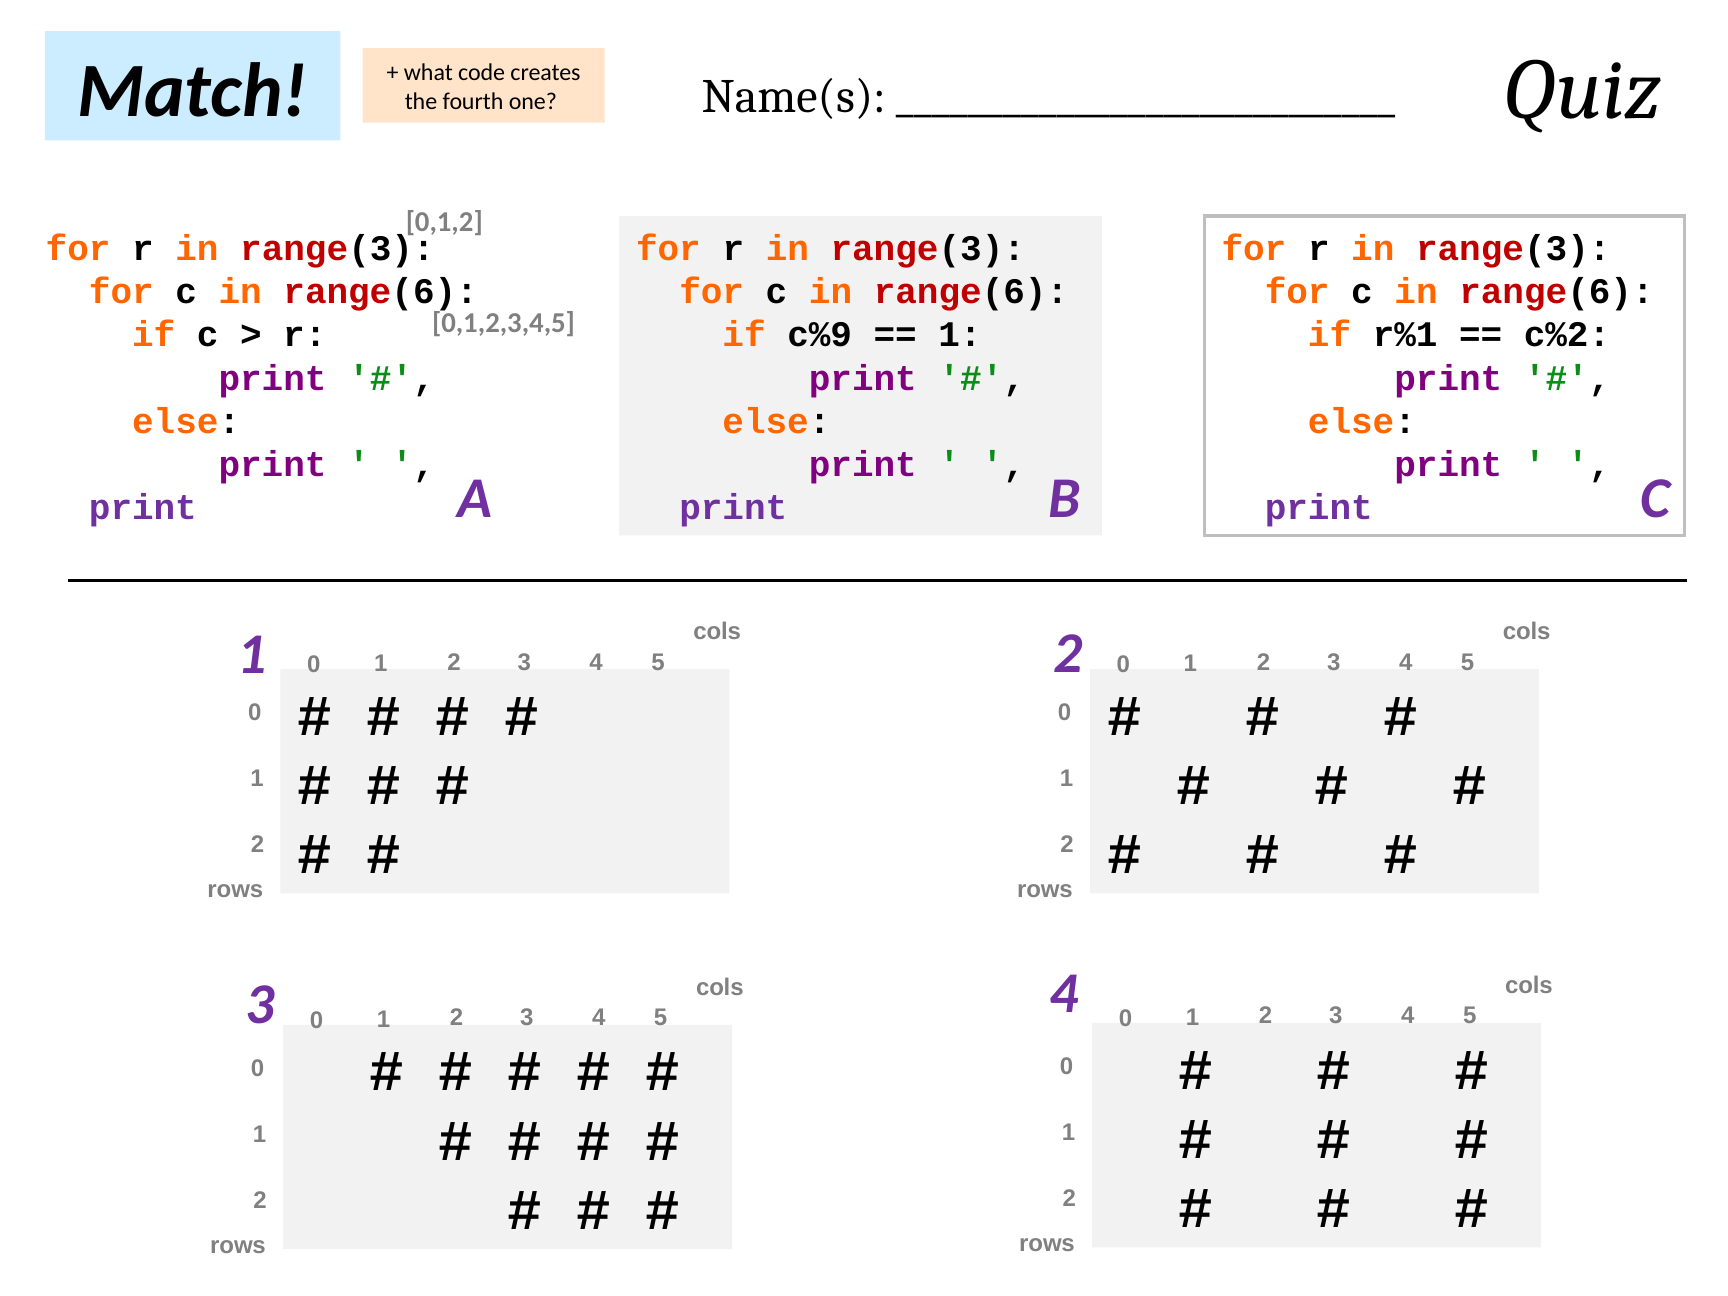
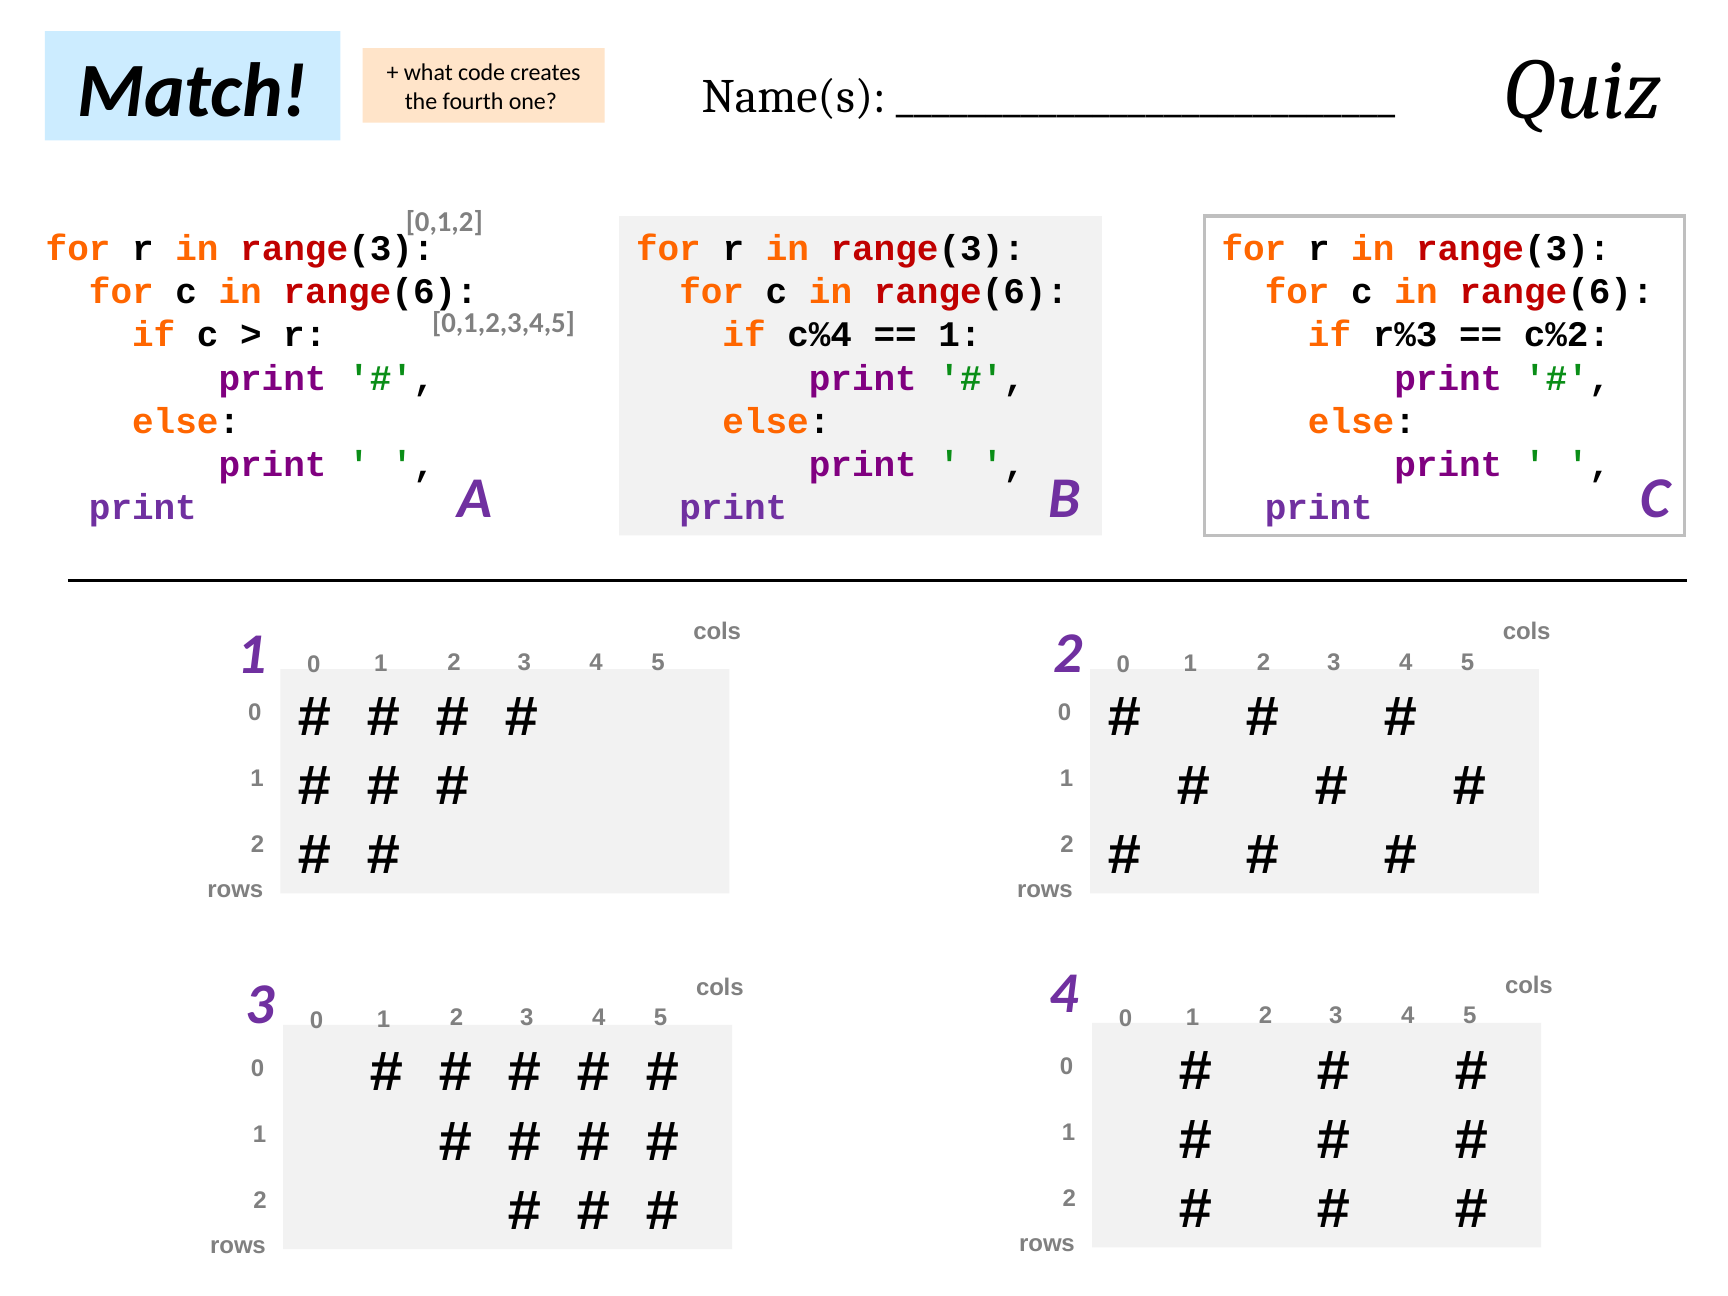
c%9: c%9 -> c%4
r%1: r%1 -> r%3
